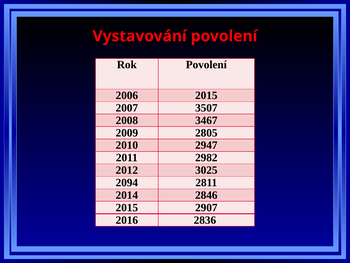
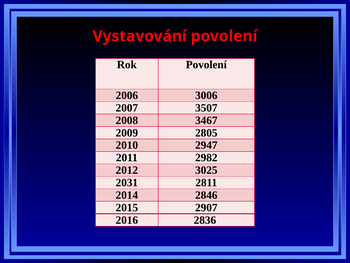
2006 2015: 2015 -> 3006
2094: 2094 -> 2031
